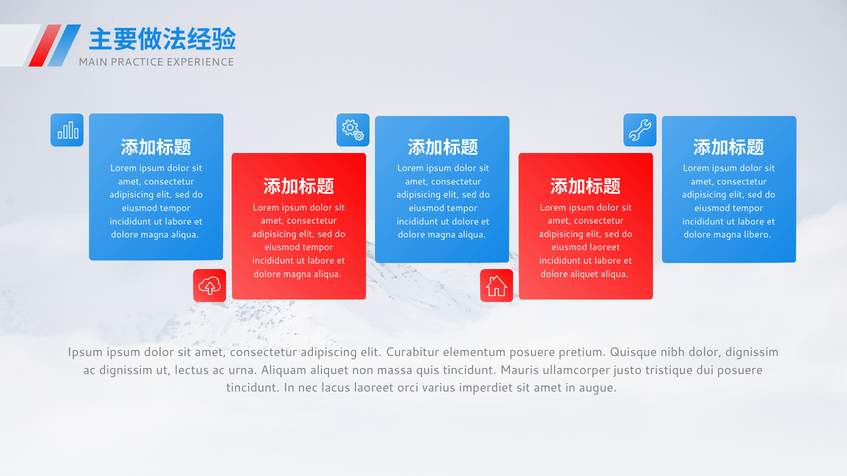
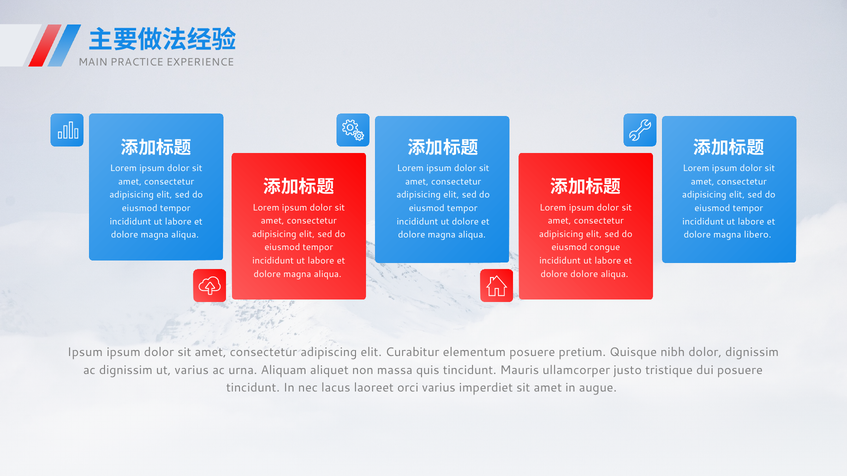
eiusmod laoreet: laoreet -> congue
dolore aliquet: aliquet -> dolore
ut lectus: lectus -> varius
